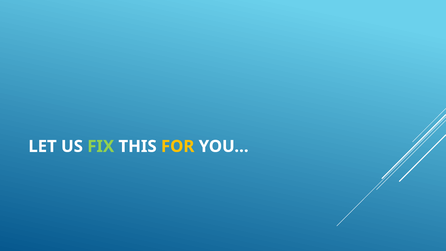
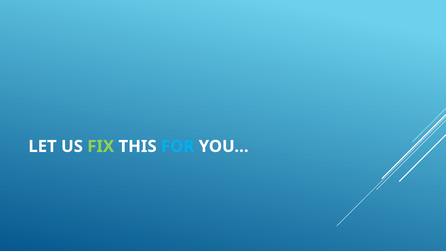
FOR colour: yellow -> light blue
